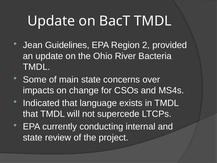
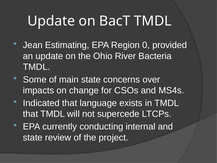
Guidelines: Guidelines -> Estimating
2: 2 -> 0
